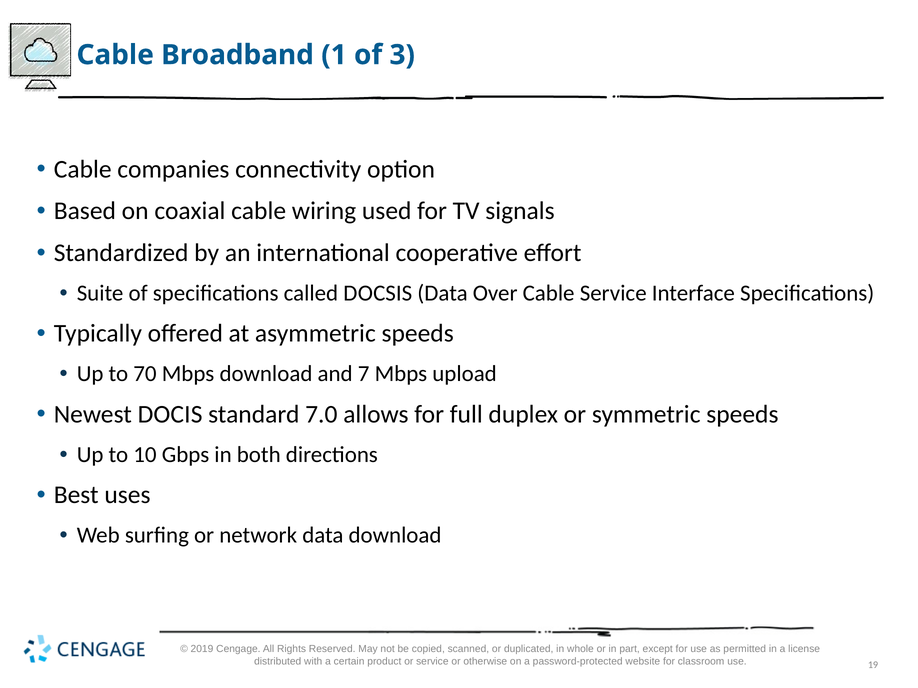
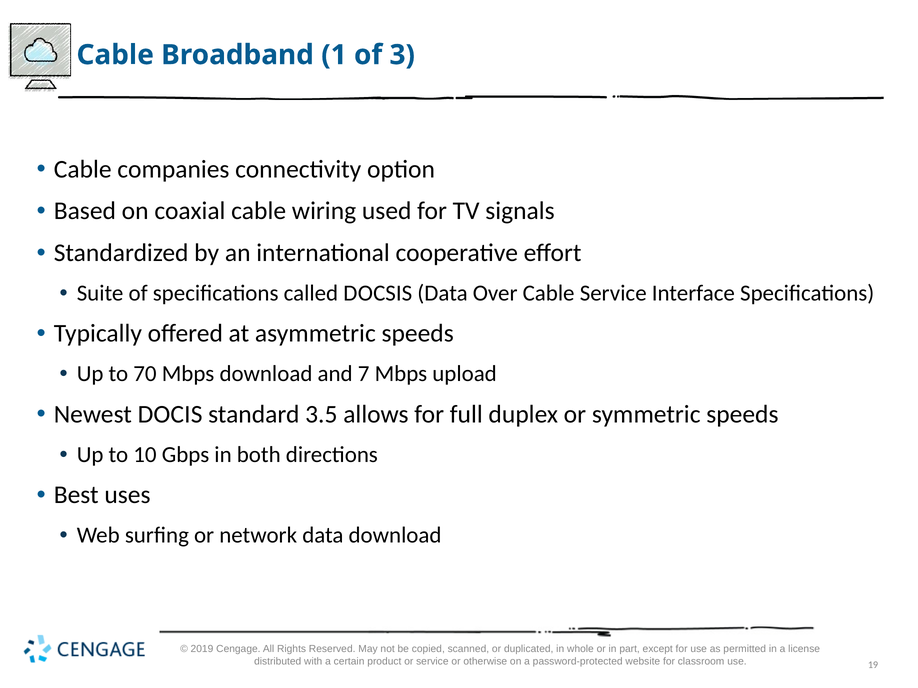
7.0: 7.0 -> 3.5
